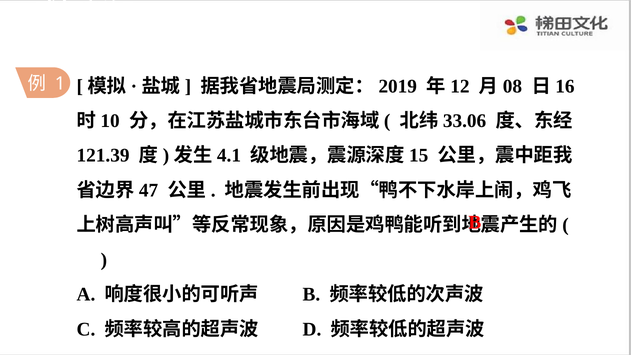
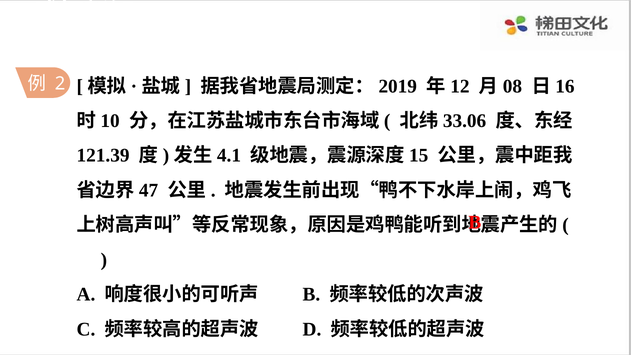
1: 1 -> 2
